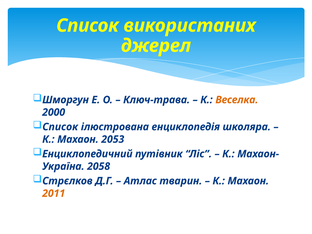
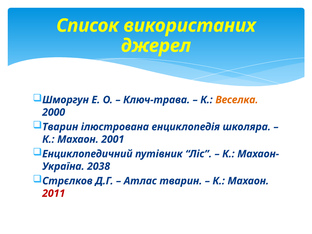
Список at (60, 127): Список -> Тварин
2053: 2053 -> 2001
2058: 2058 -> 2038
2011 colour: orange -> red
